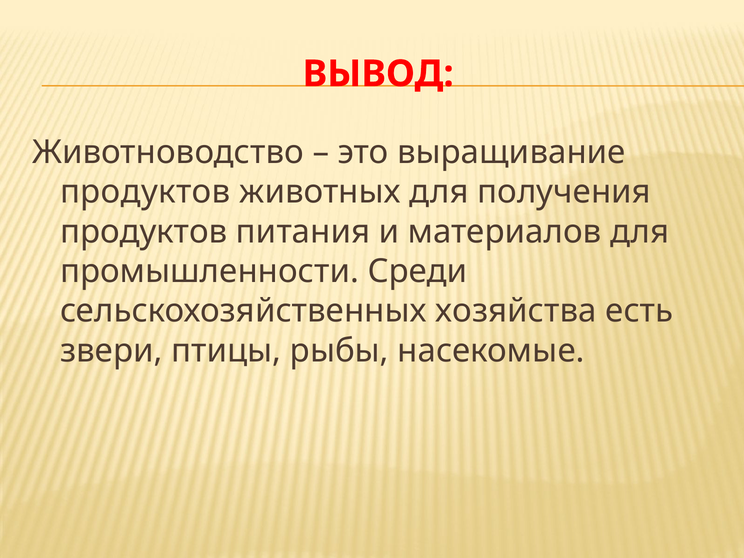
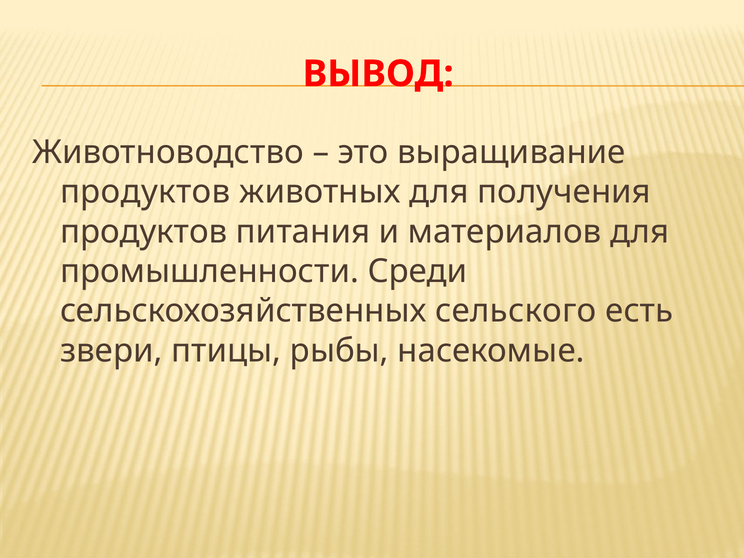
хозяйства: хозяйства -> сельского
